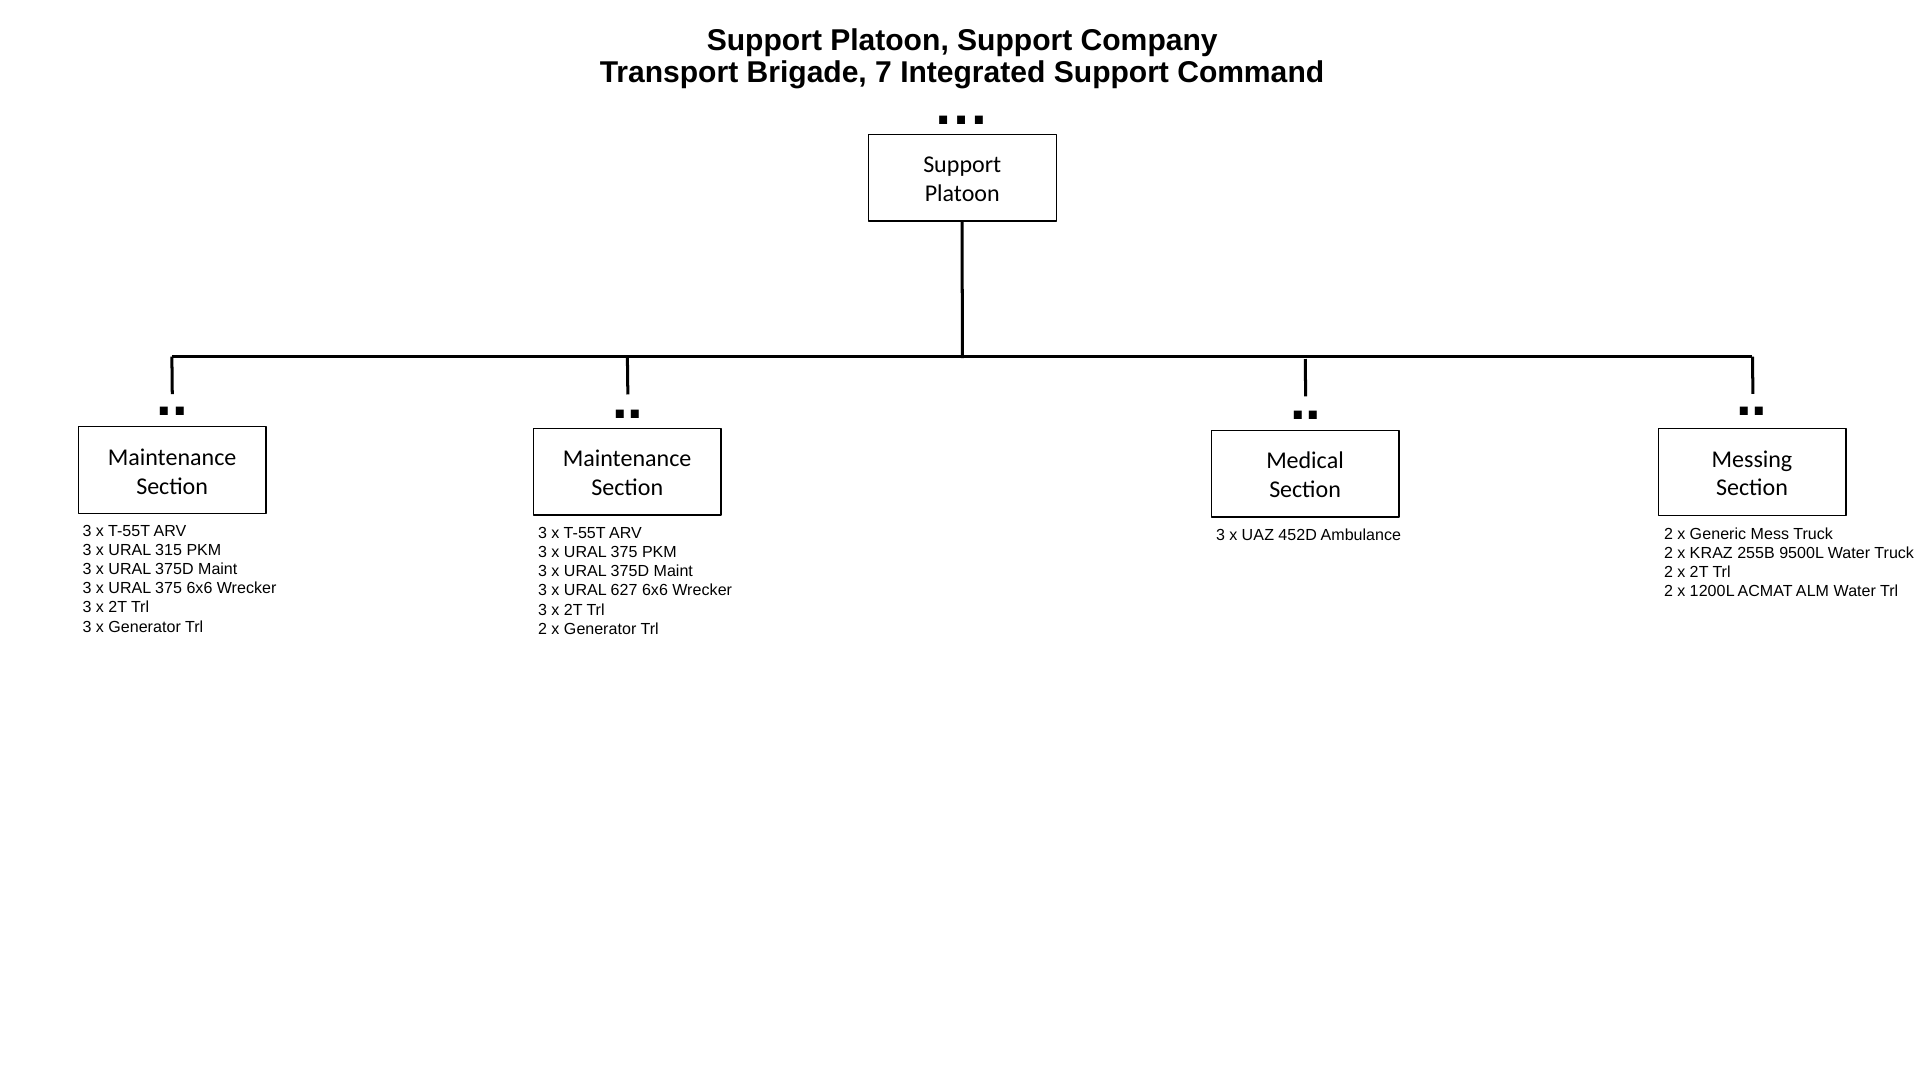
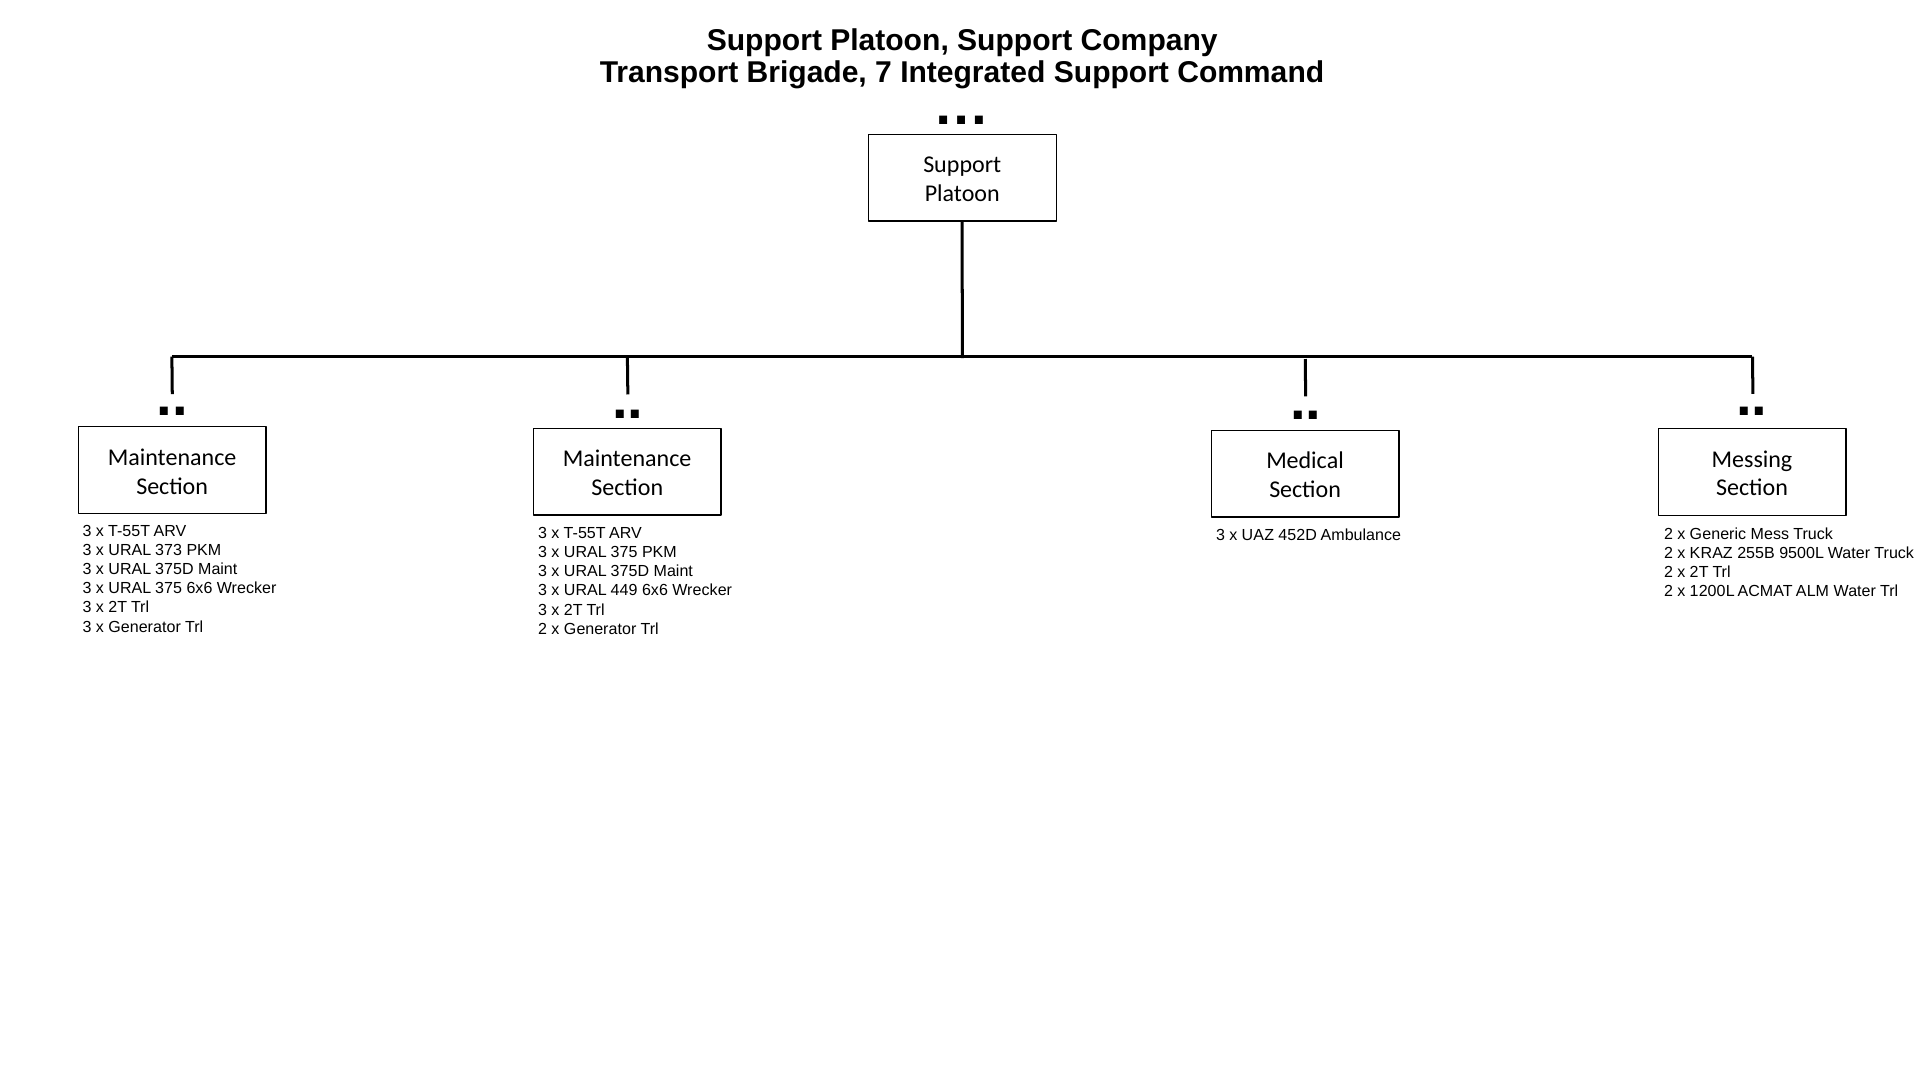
315: 315 -> 373
627: 627 -> 449
